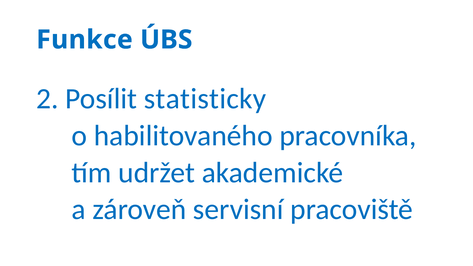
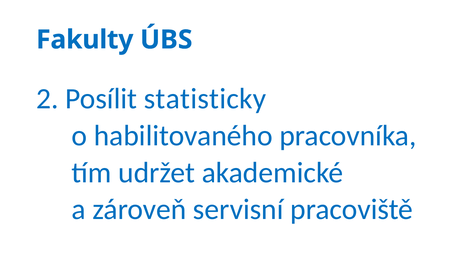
Funkce: Funkce -> Fakulty
